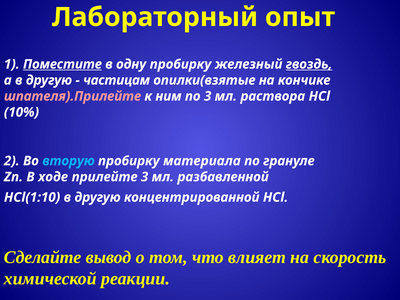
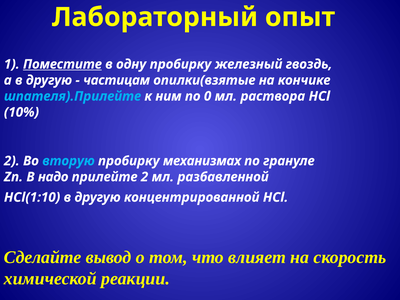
гвоздь underline: present -> none
шпателя).Прилейте colour: pink -> light blue
по 3: 3 -> 0
материала: материала -> механизмах
ходе: ходе -> надо
прилейте 3: 3 -> 2
